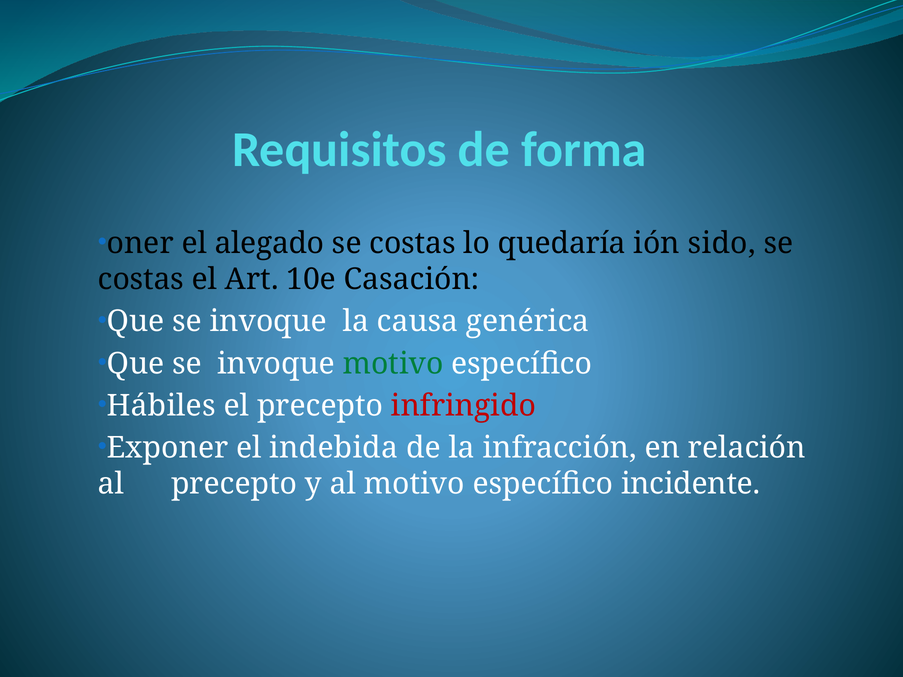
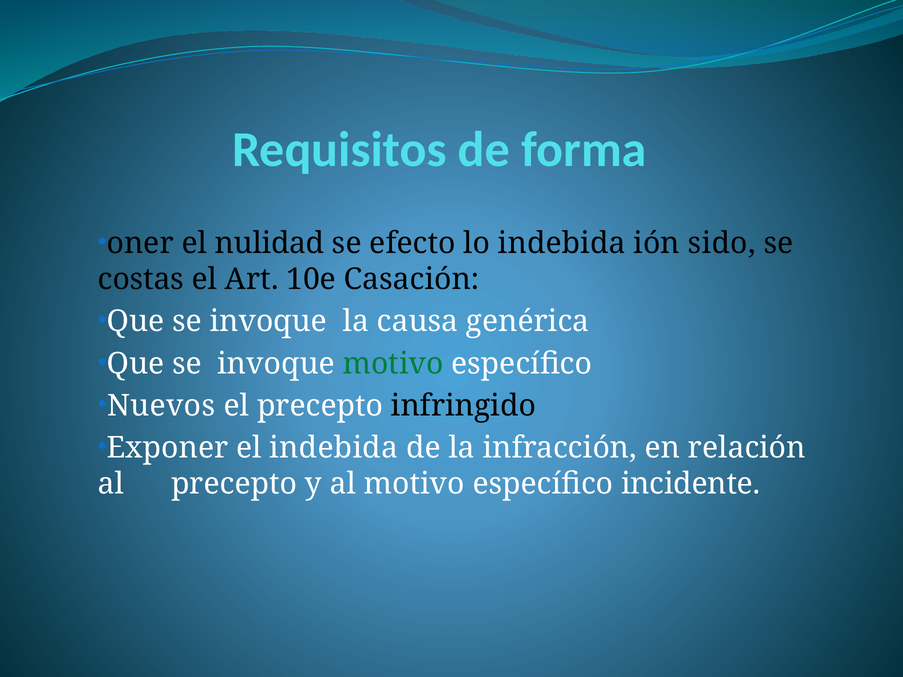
alegado: alegado -> nulidad
costas at (413, 243): costas -> efecto
lo quedaría: quedaría -> indebida
Hábiles: Hábiles -> Nuevos
infringido colour: red -> black
